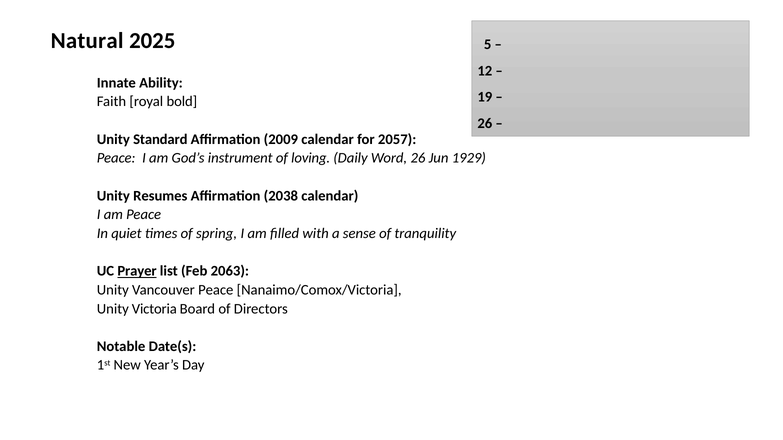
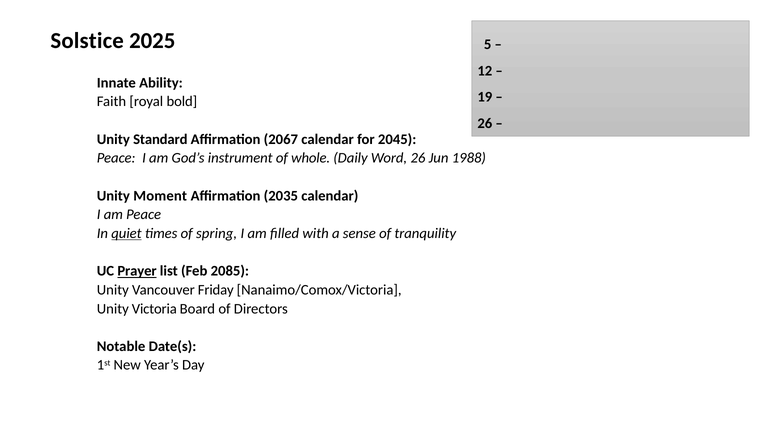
Natural: Natural -> Solstice
2009: 2009 -> 2067
2057: 2057 -> 2045
loving: loving -> whole
1929: 1929 -> 1988
Resumes: Resumes -> Moment
2038: 2038 -> 2035
quiet underline: none -> present
2063: 2063 -> 2085
Vancouver Peace: Peace -> Friday
